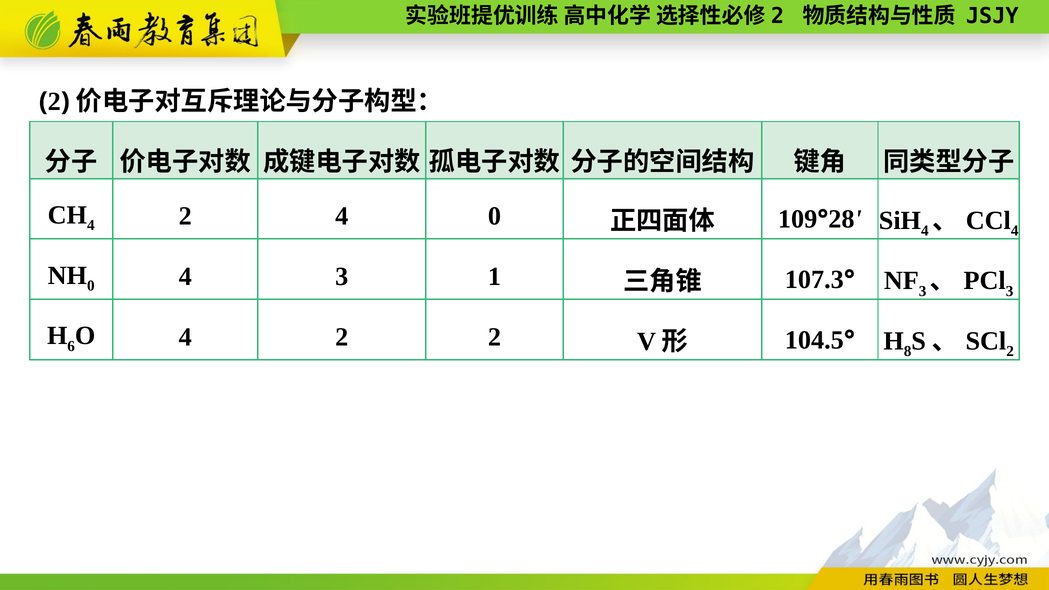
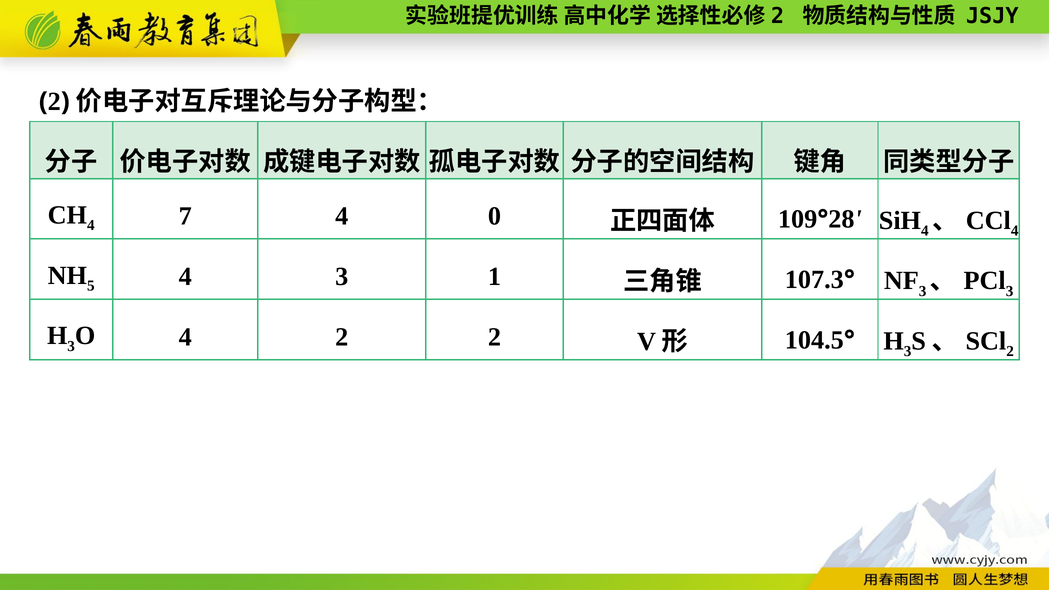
2 at (185, 216): 2 -> 7
0 at (91, 286): 0 -> 5
6 at (71, 346): 6 -> 3
8 at (908, 351): 8 -> 3
